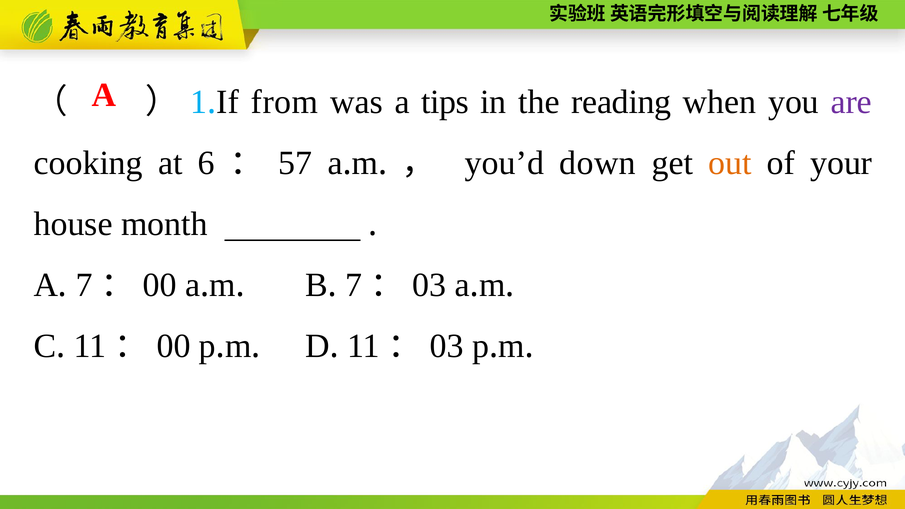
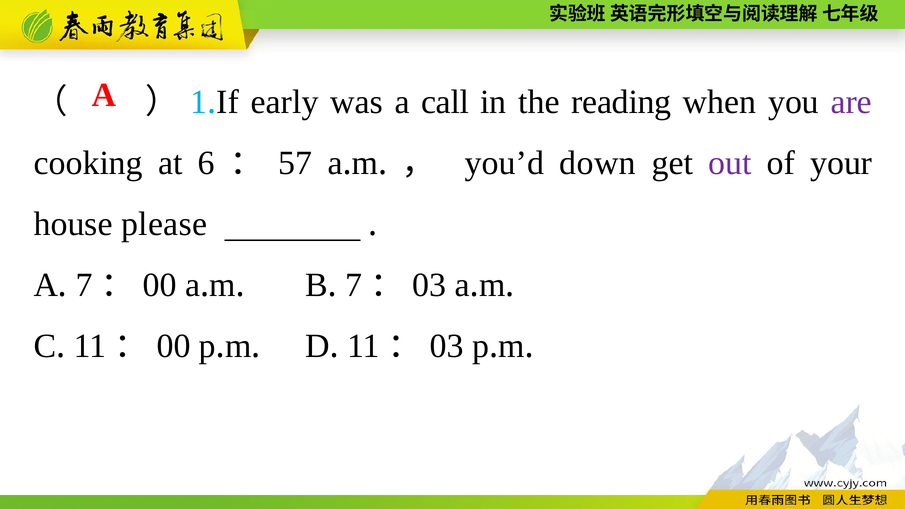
from: from -> early
tips: tips -> call
out colour: orange -> purple
month: month -> please
